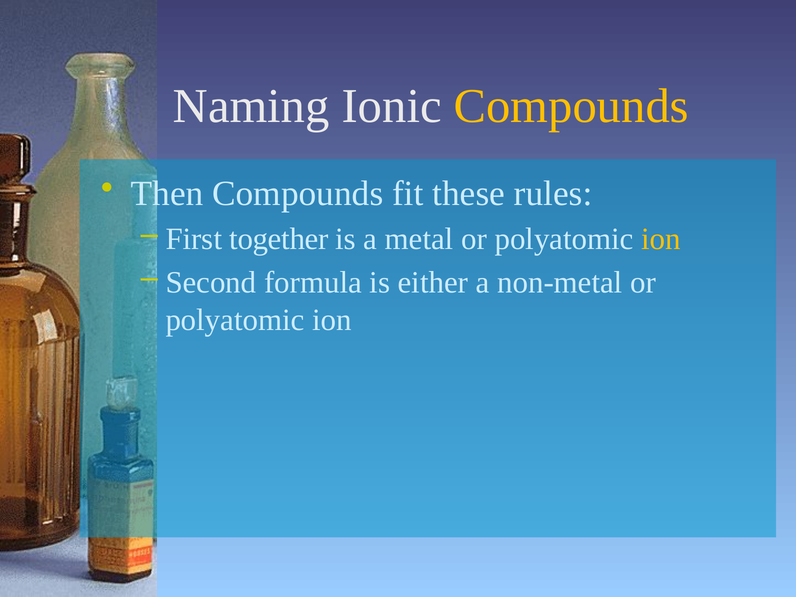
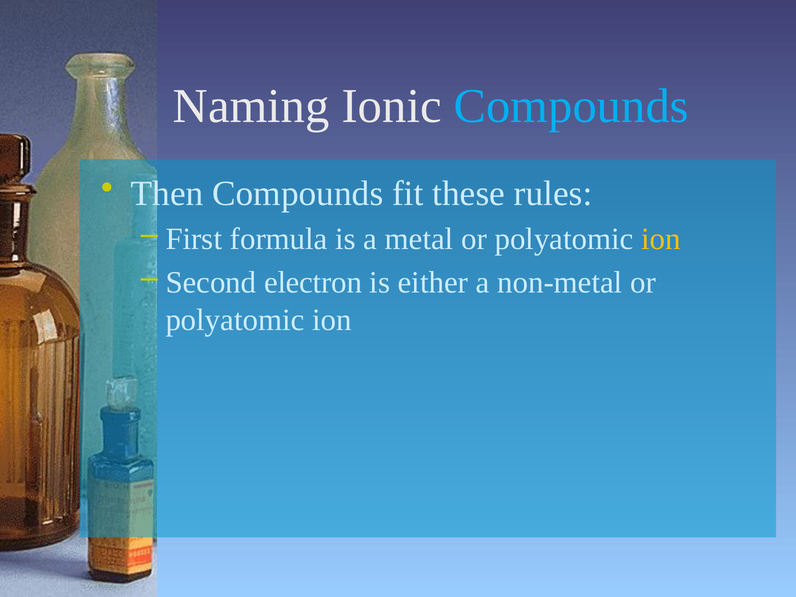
Compounds at (571, 106) colour: yellow -> light blue
together: together -> formula
formula: formula -> electron
